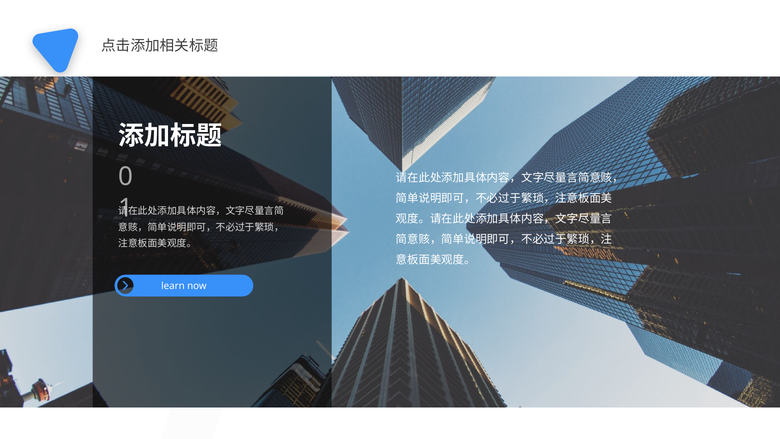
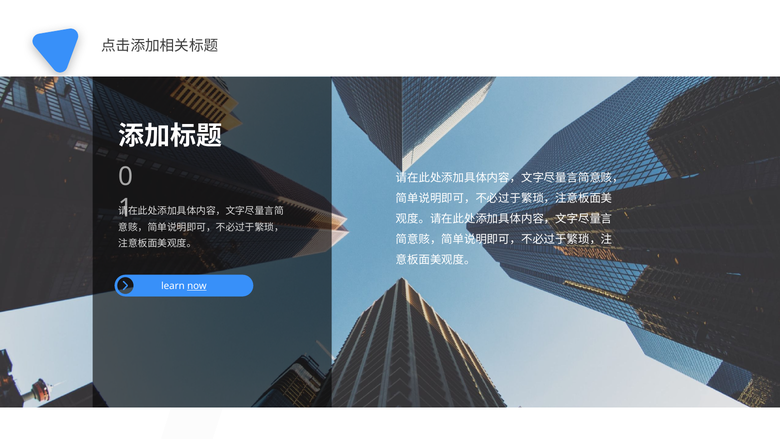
now underline: none -> present
